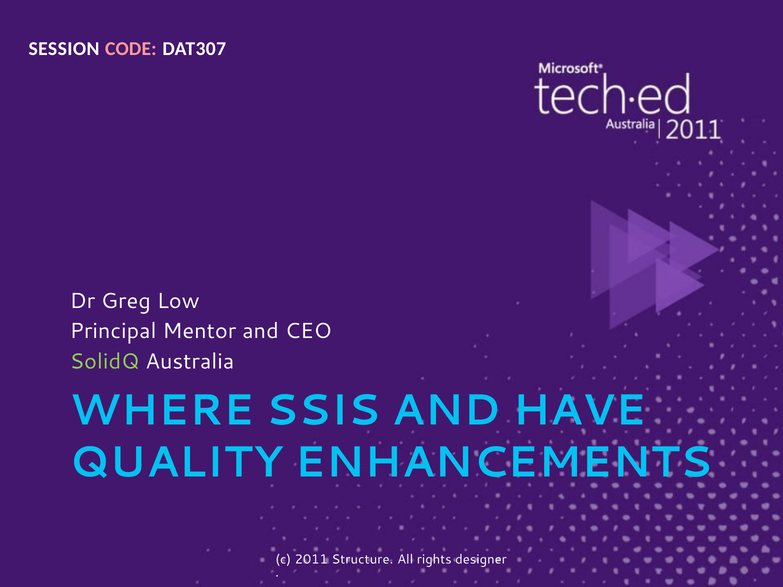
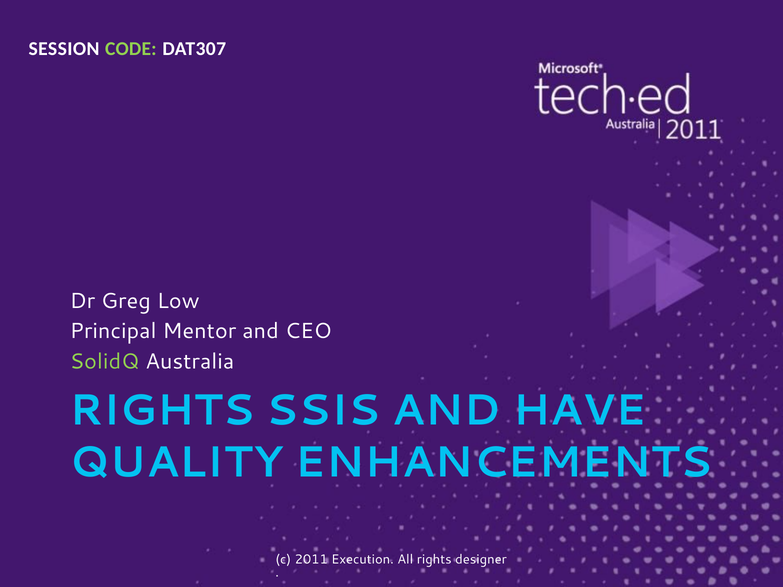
CODE colour: pink -> light green
WHERE at (162, 410): WHERE -> RIGHTS
Structure: Structure -> Execution
